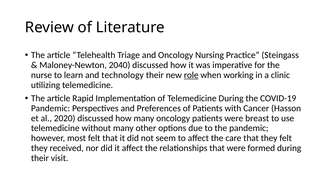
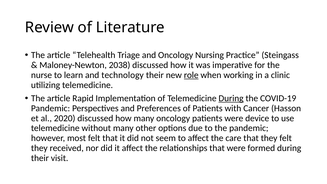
2040: 2040 -> 2038
During at (231, 98) underline: none -> present
breast: breast -> device
